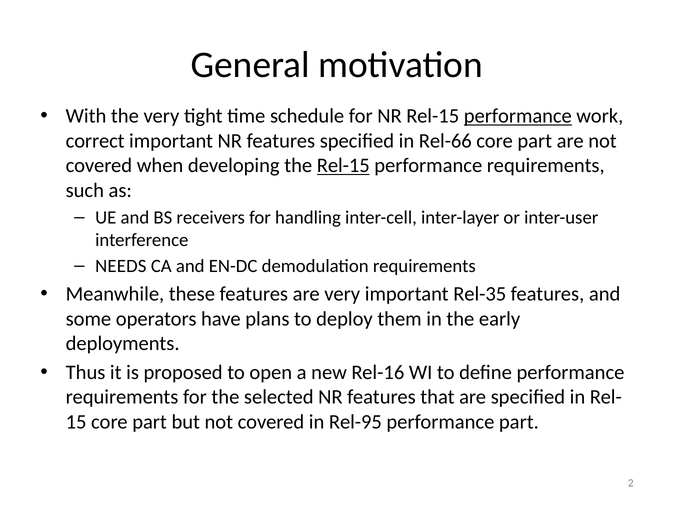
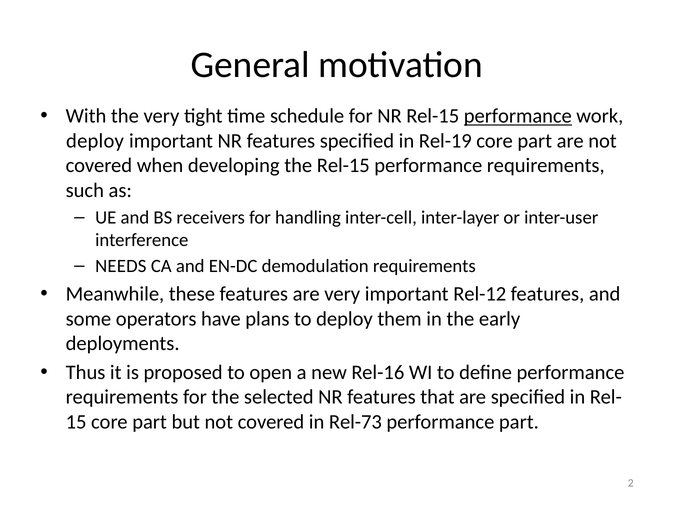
correct at (95, 141): correct -> deploy
Rel-66: Rel-66 -> Rel-19
Rel-15 at (343, 165) underline: present -> none
Rel-35: Rel-35 -> Rel-12
Rel-95: Rel-95 -> Rel-73
